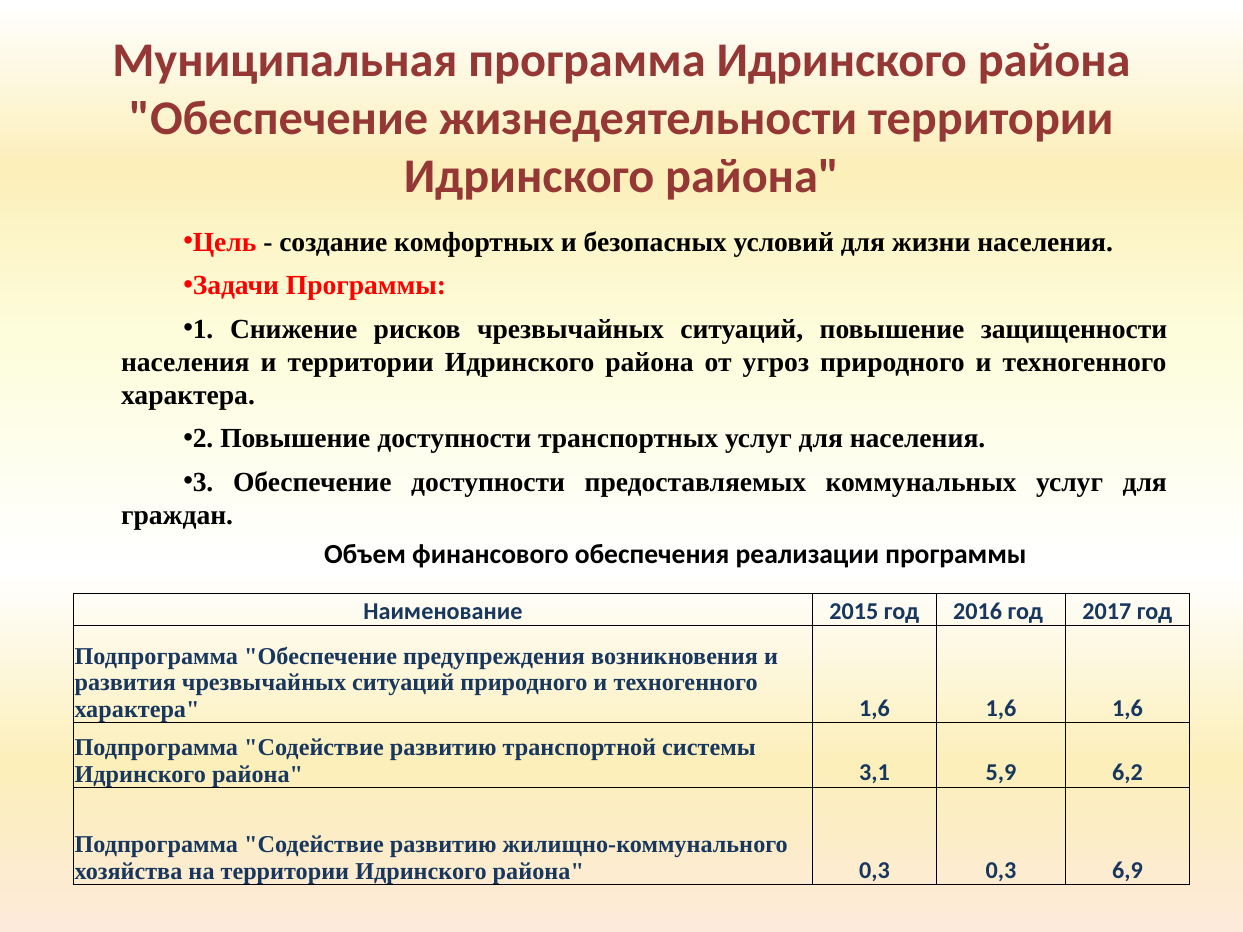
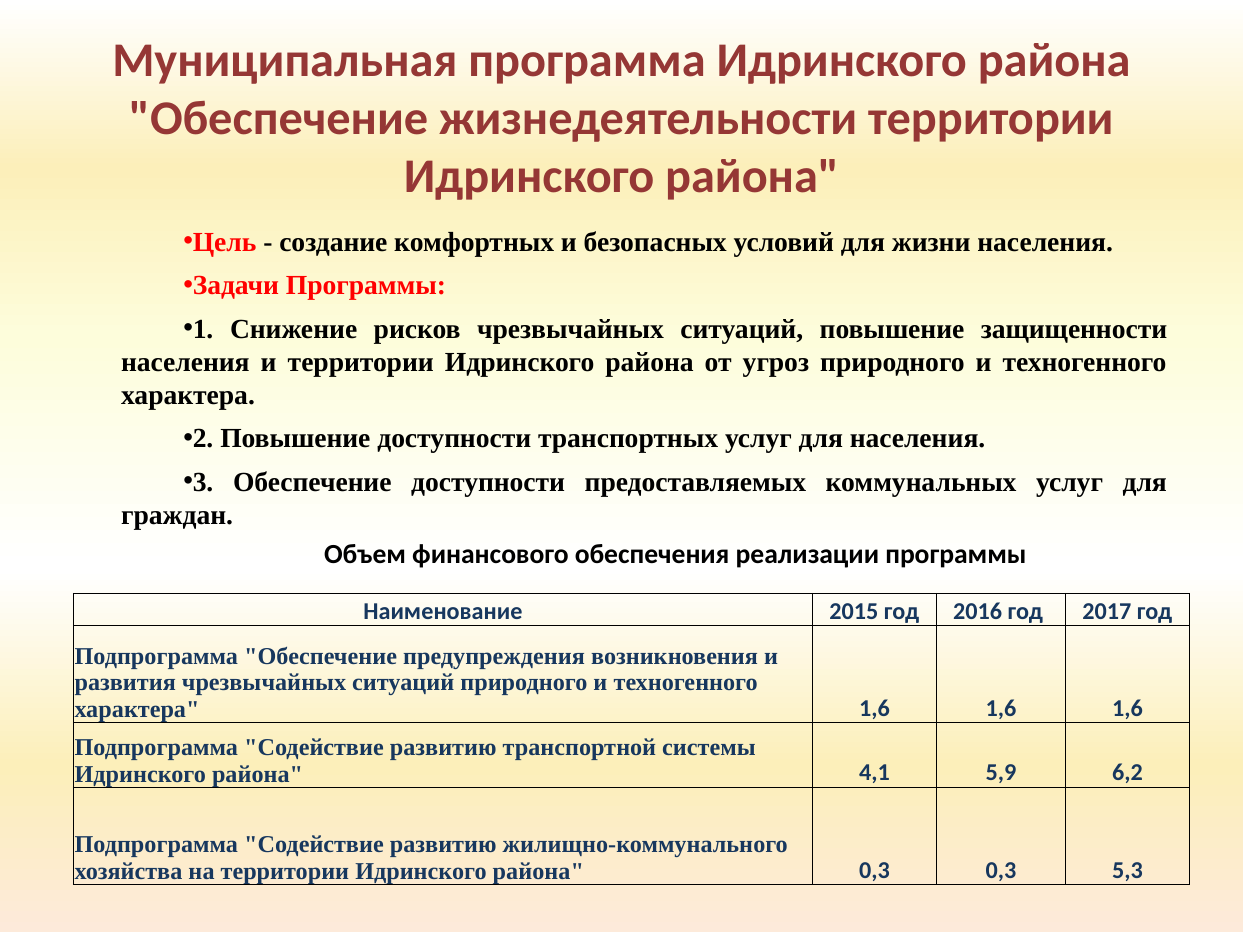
3,1: 3,1 -> 4,1
6,9: 6,9 -> 5,3
